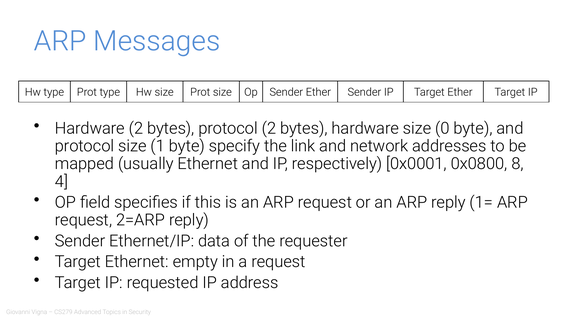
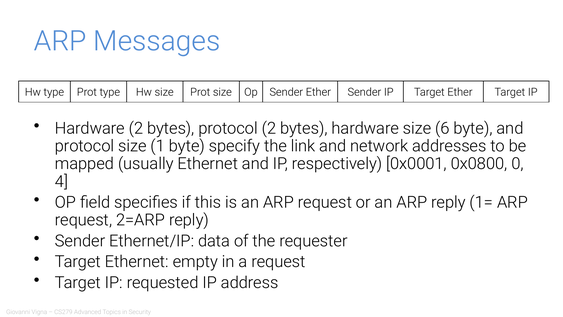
0: 0 -> 6
8: 8 -> 0
